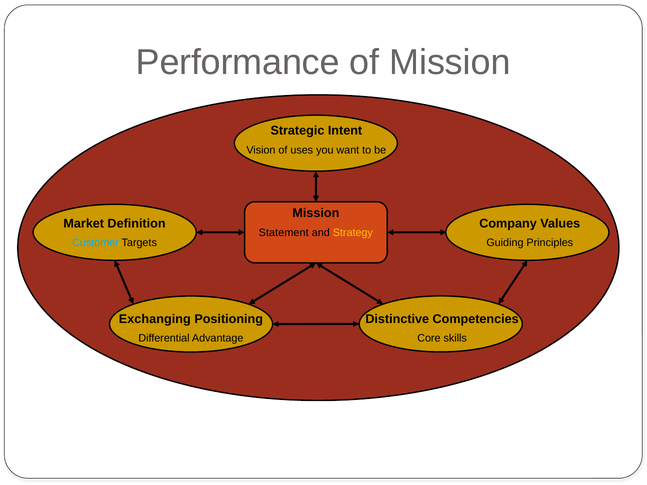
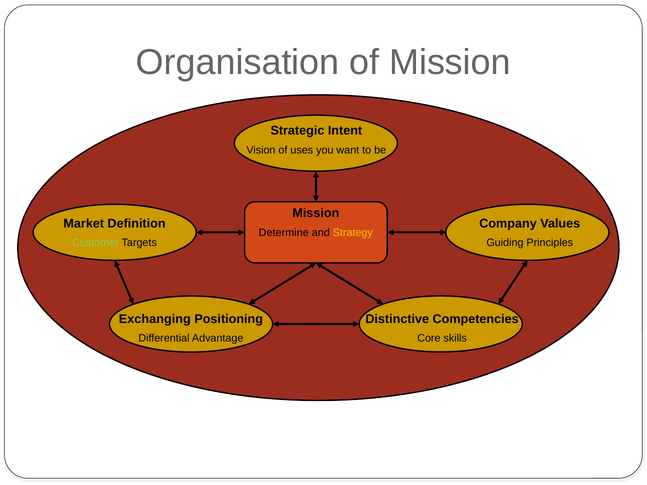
Performance: Performance -> Organisation
Statement: Statement -> Determine
Customer colour: light blue -> light green
